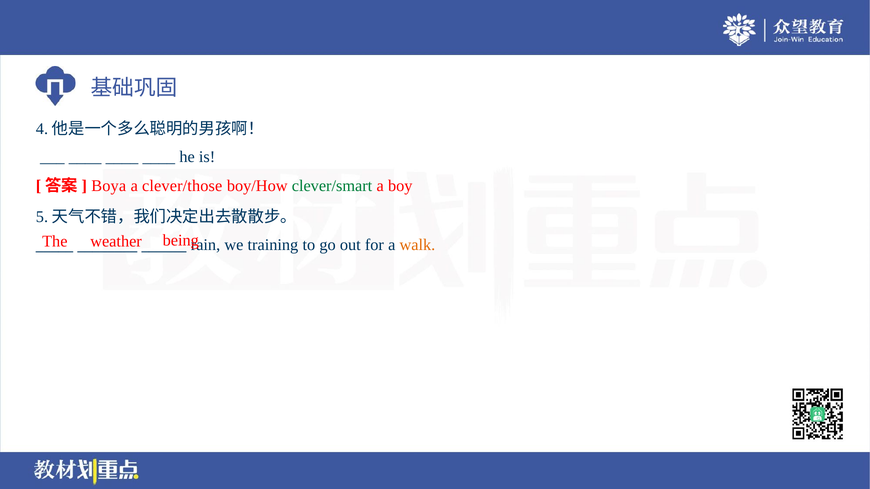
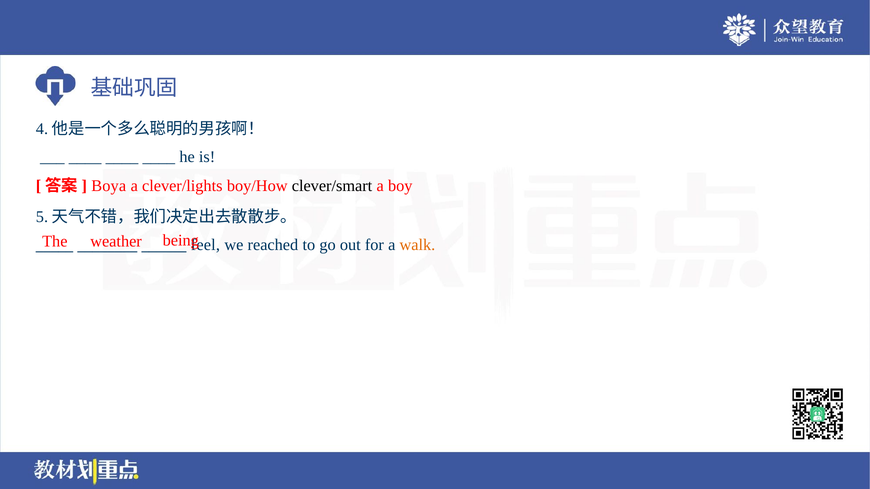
clever/those: clever/those -> clever/lights
clever/smart colour: green -> black
rain: rain -> feel
training: training -> reached
